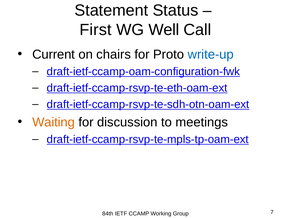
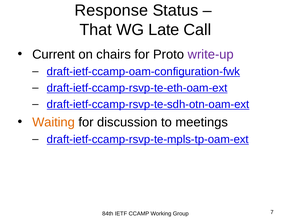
Statement: Statement -> Response
First: First -> That
Well: Well -> Late
write-up colour: blue -> purple
